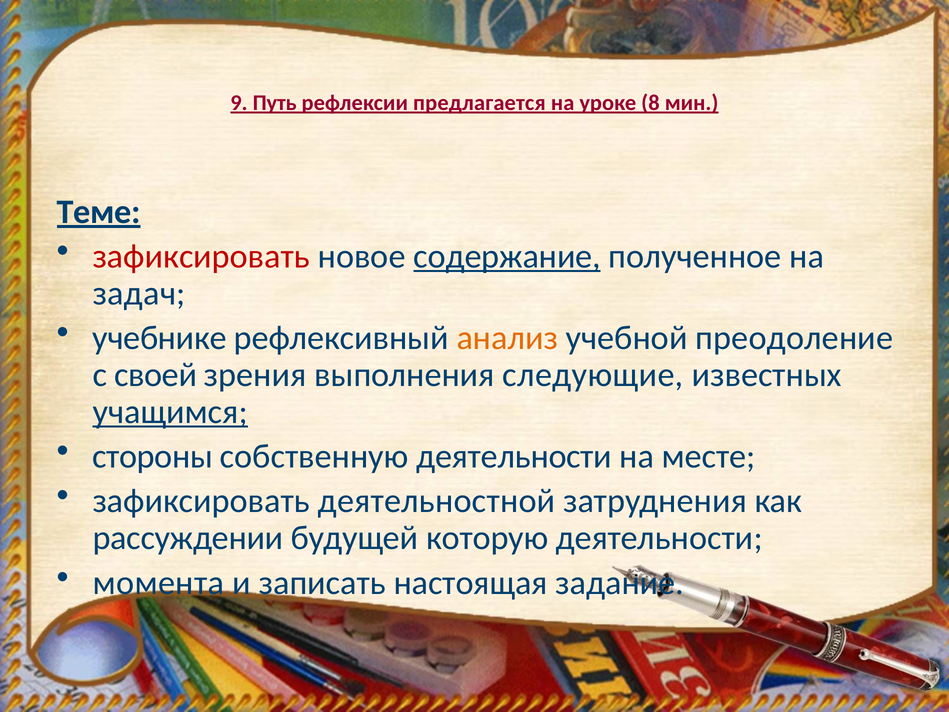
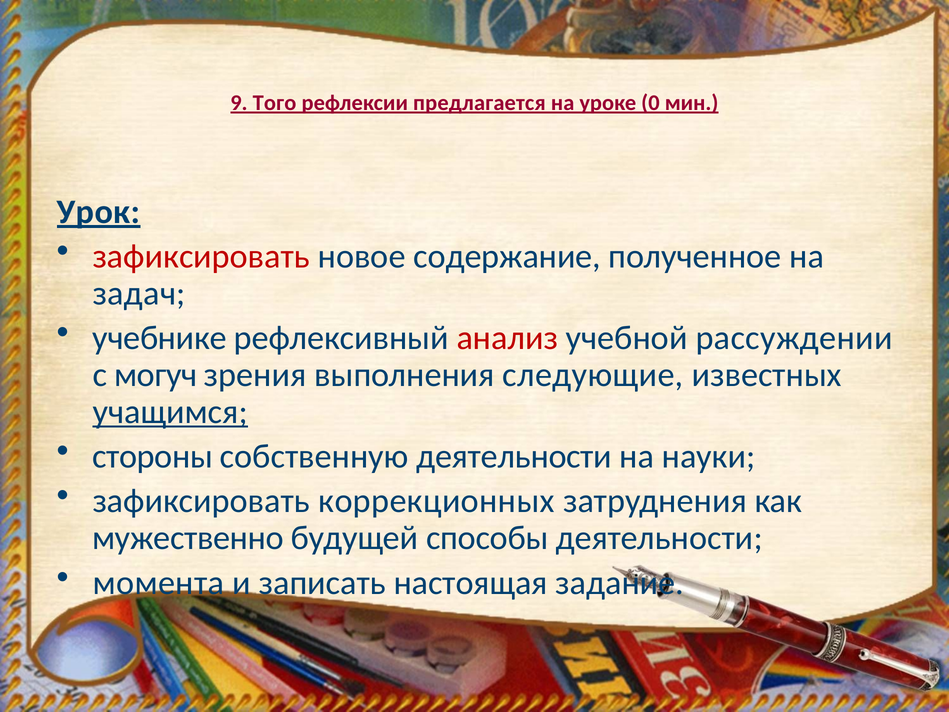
Путь: Путь -> Того
8: 8 -> 0
Теме: Теме -> Урок
содержание underline: present -> none
анализ colour: orange -> red
преодоление: преодоление -> рассуждении
своей: своей -> могуч
месте: месте -> науки
деятельностной: деятельностной -> коррекционных
рассуждении: рассуждении -> мужественно
которую: которую -> способы
